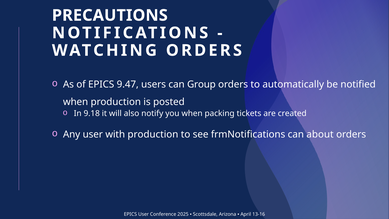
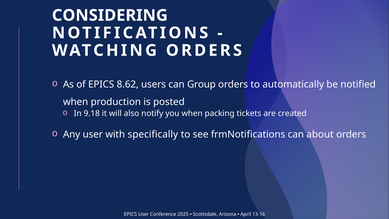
PRECAUTIONS: PRECAUTIONS -> CONSIDERING
9.47: 9.47 -> 8.62
with production: production -> specifically
